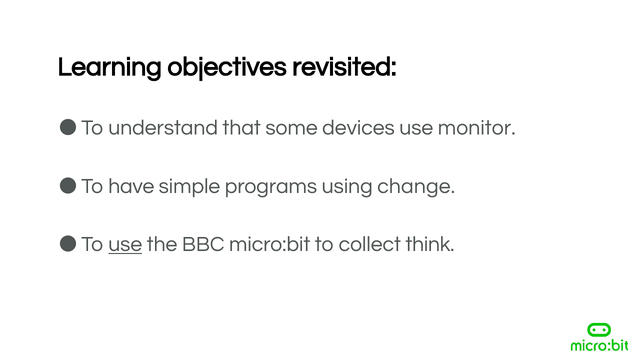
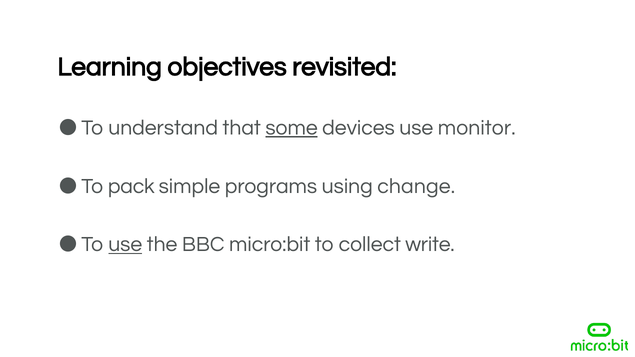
some underline: none -> present
have: have -> pack
think: think -> write
